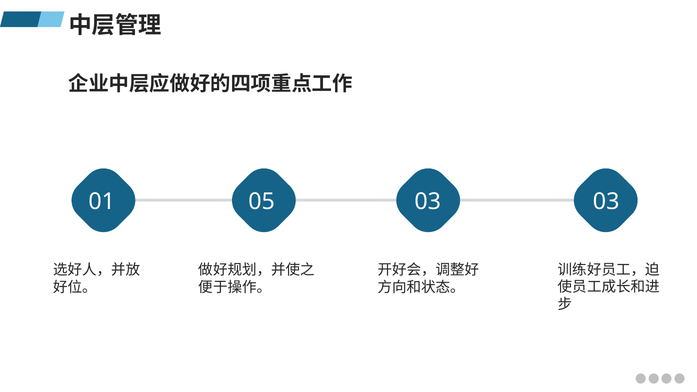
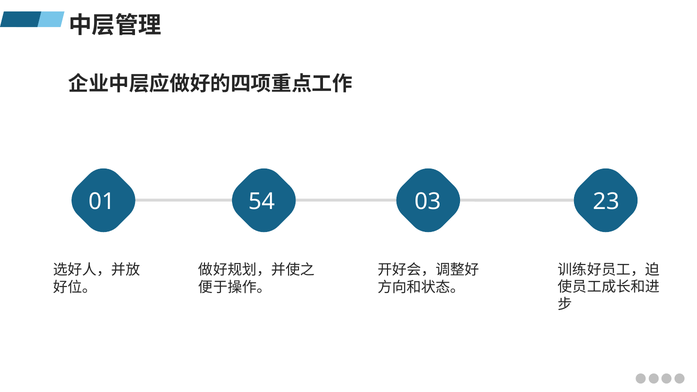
05: 05 -> 54
03 03: 03 -> 23
